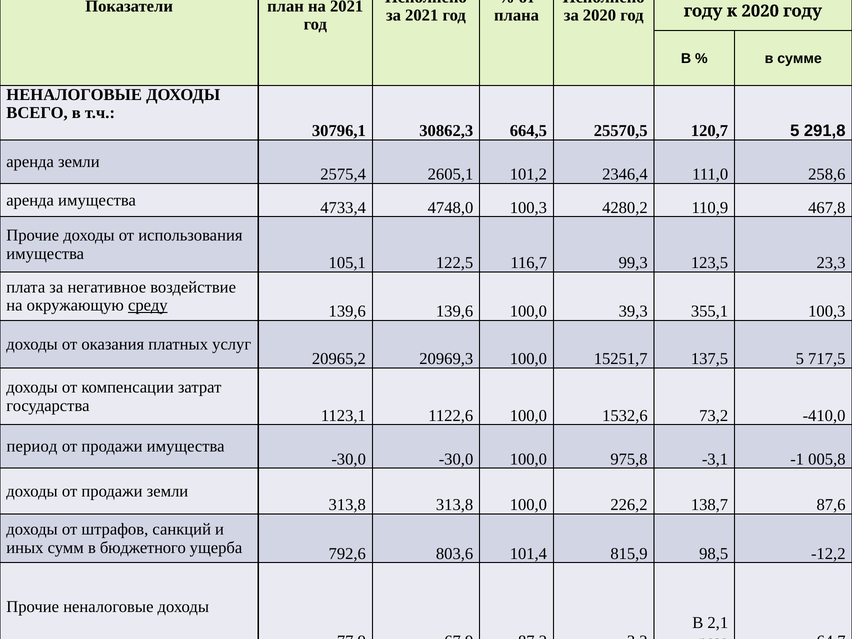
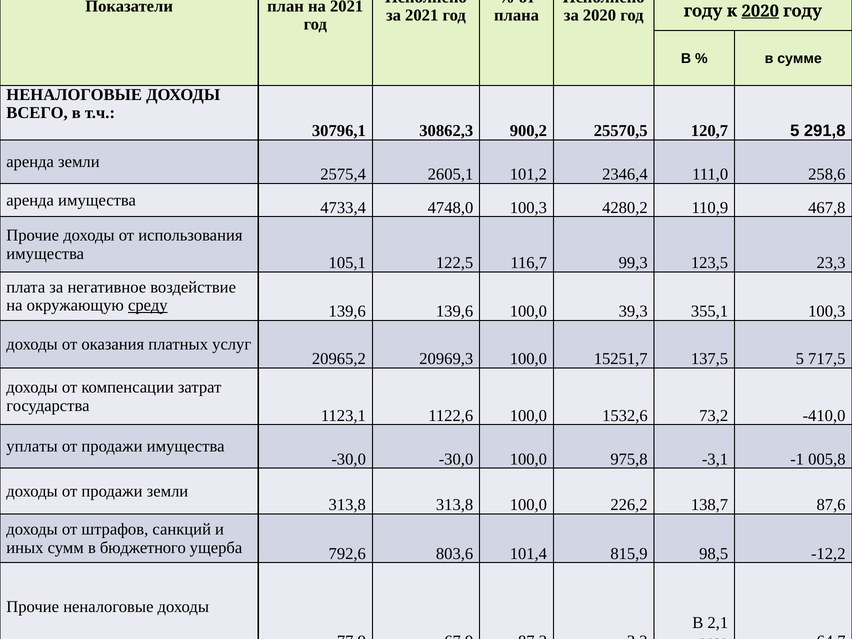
2020 at (760, 11) underline: none -> present
664,5: 664,5 -> 900,2
период: период -> уплаты
